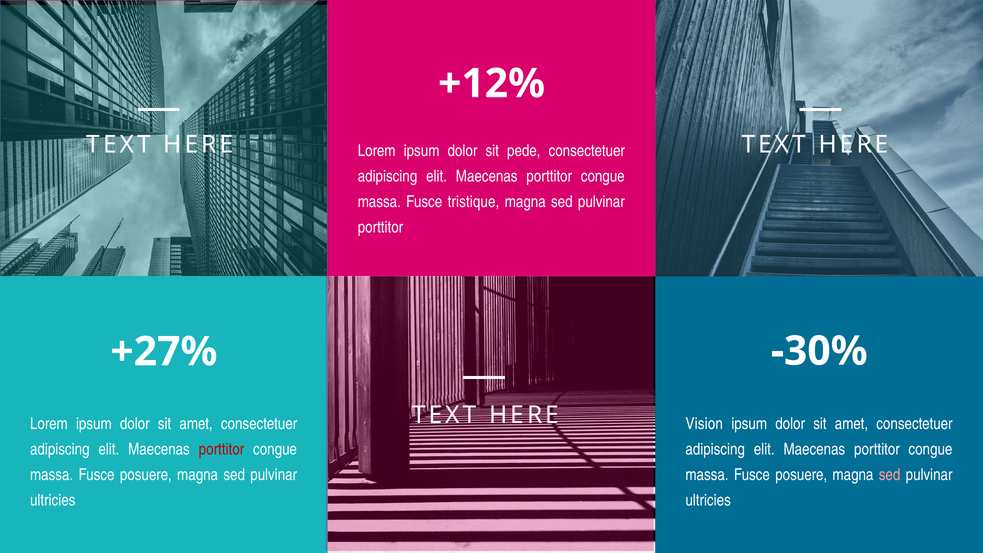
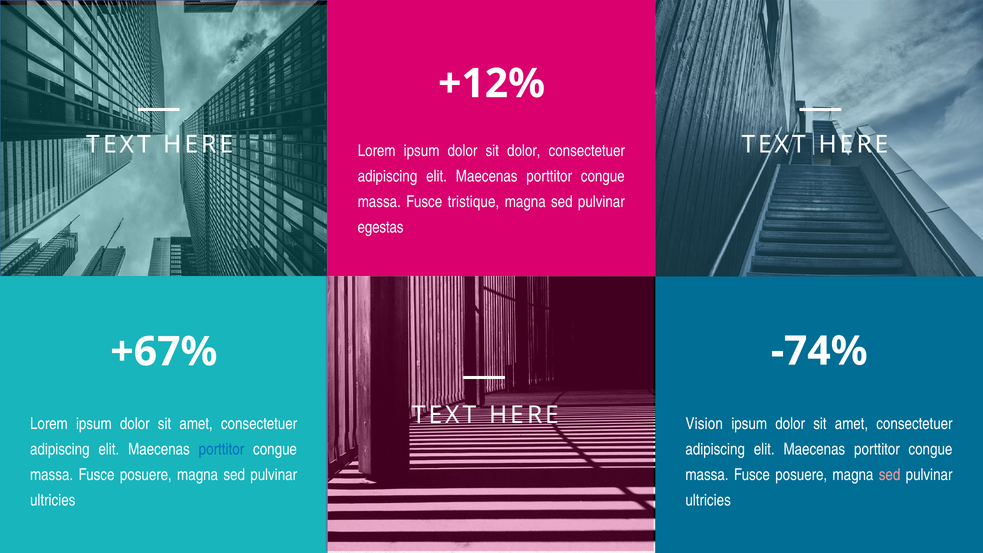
sit pede: pede -> dolor
porttitor at (380, 227): porttitor -> egestas
-30%: -30% -> -74%
+27%: +27% -> +67%
porttitor at (221, 449) colour: red -> blue
